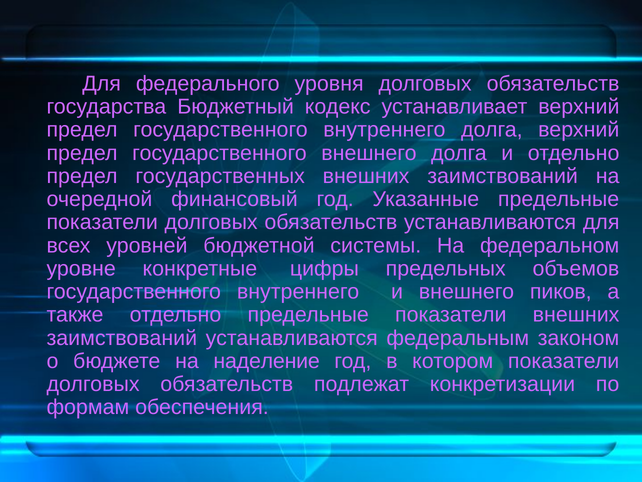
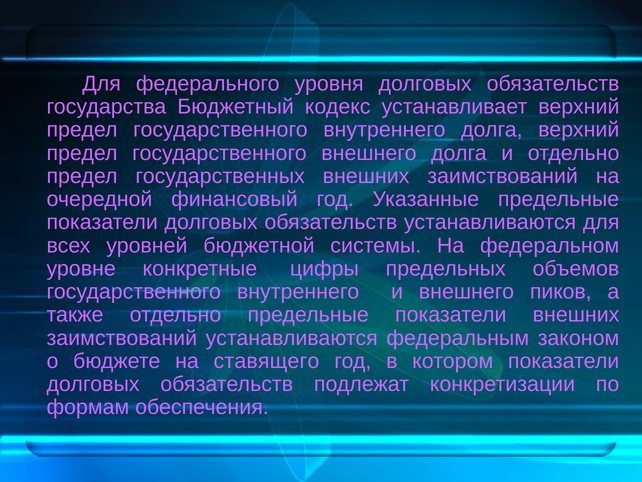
наделение: наделение -> ставящего
